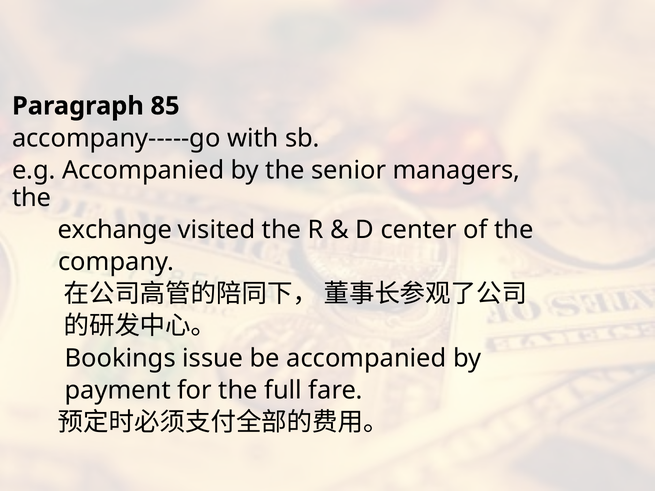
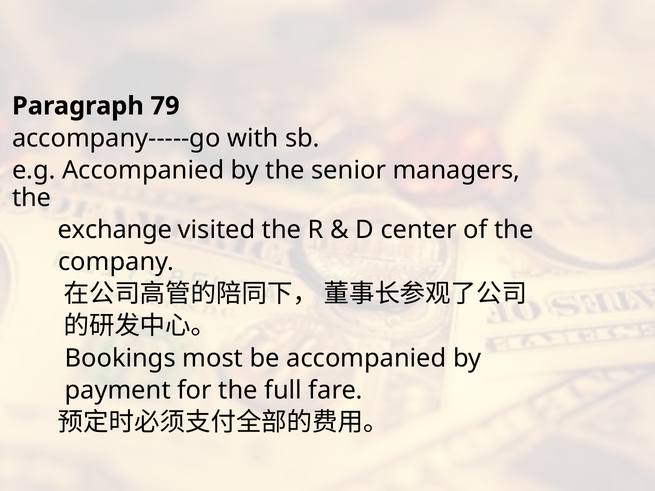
85: 85 -> 79
issue: issue -> most
